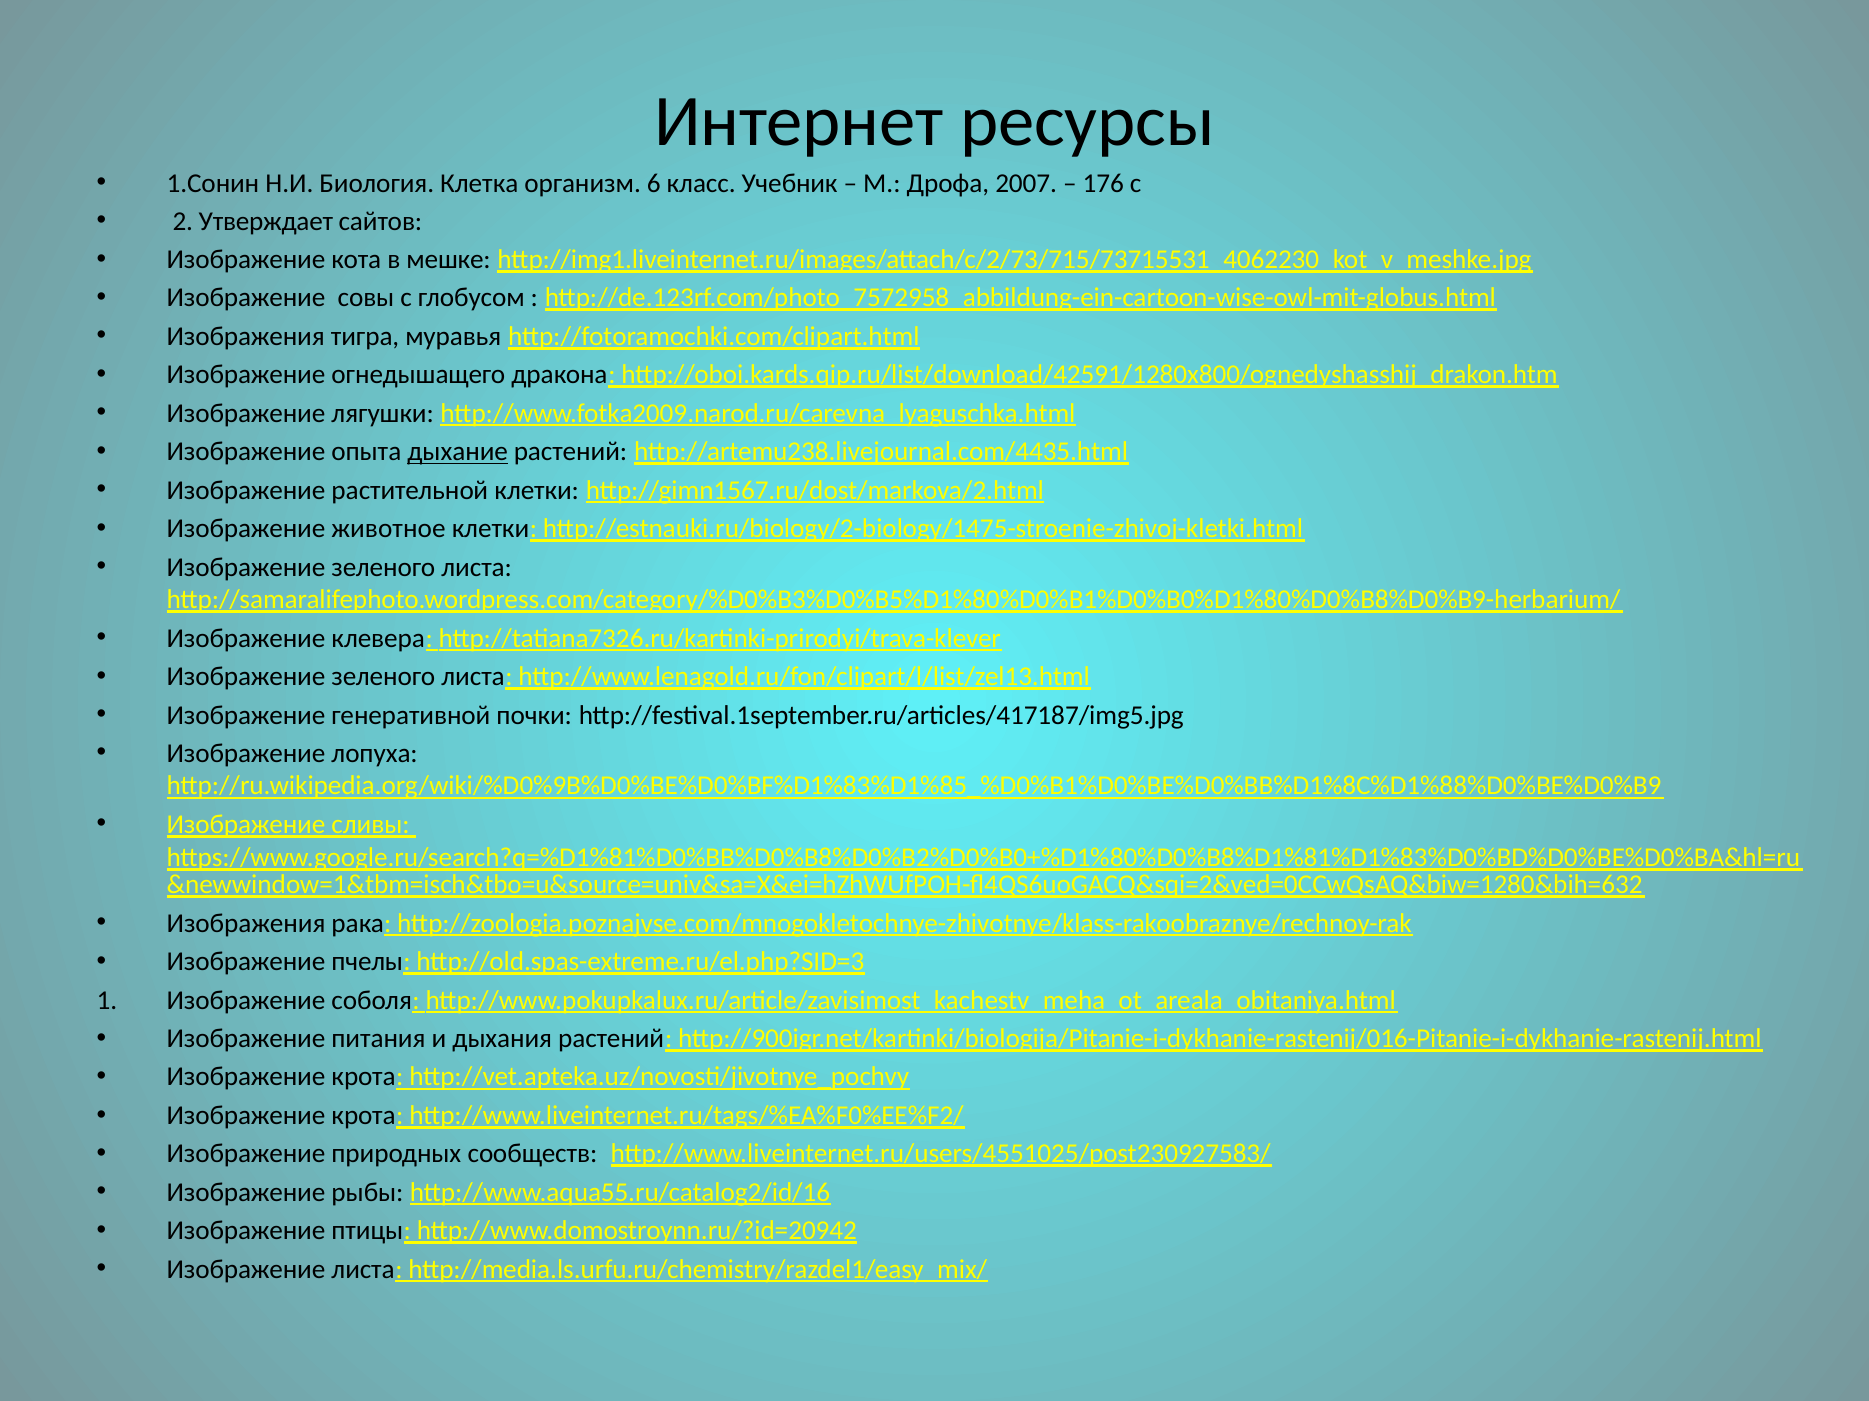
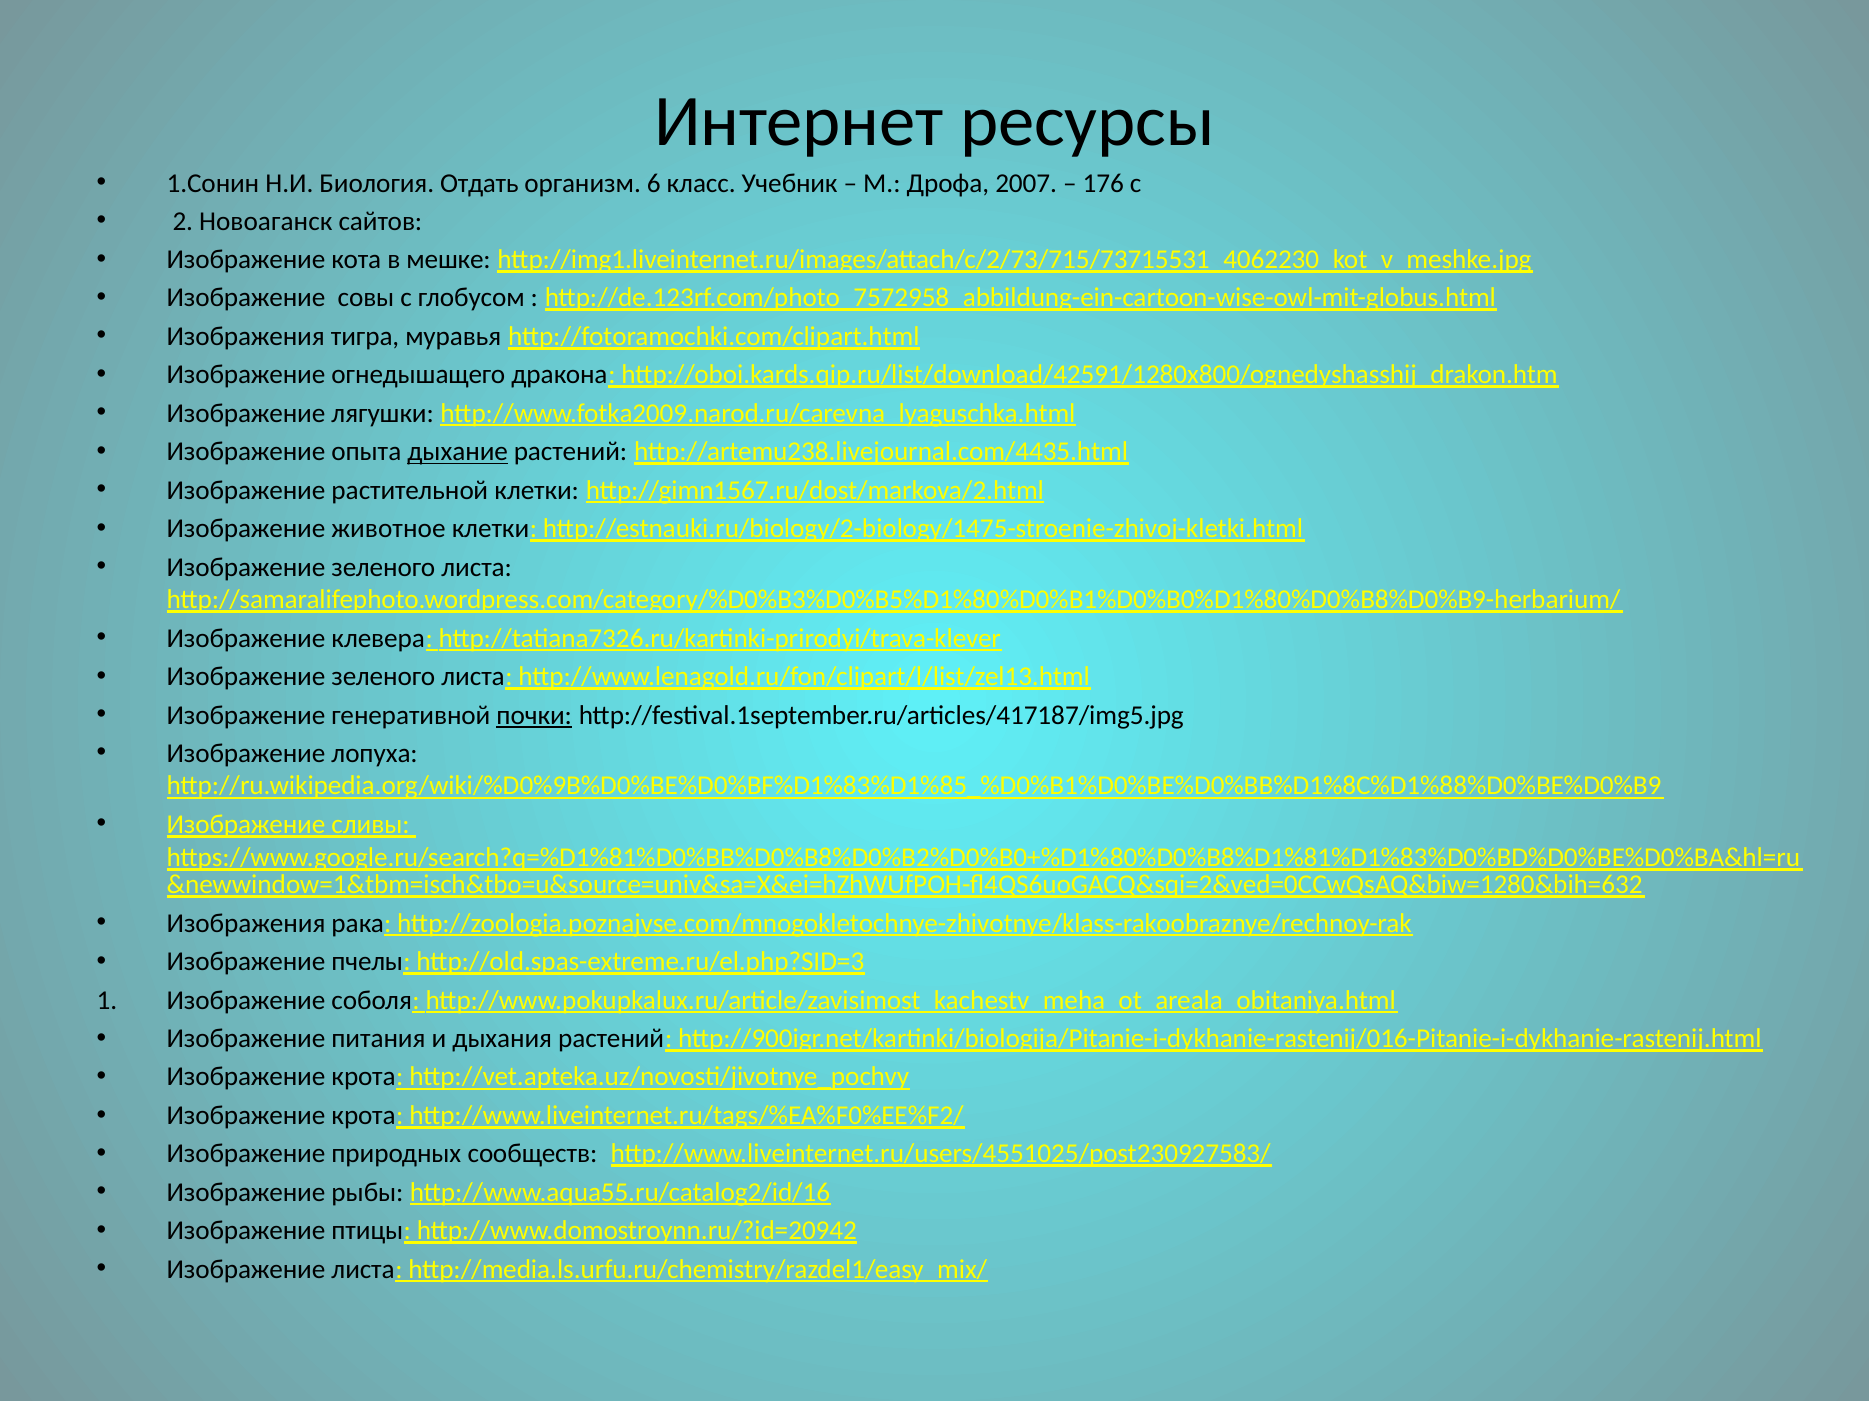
Клетка: Клетка -> Отдать
Утверждает: Утверждает -> Новоаганск
почки underline: none -> present
